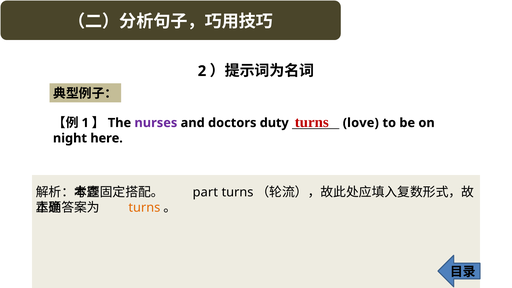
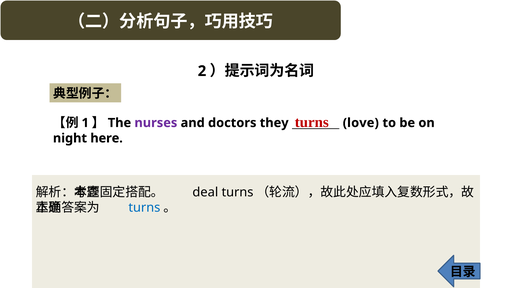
duty: duty -> they
part: part -> deal
turns at (144, 207) colour: orange -> blue
